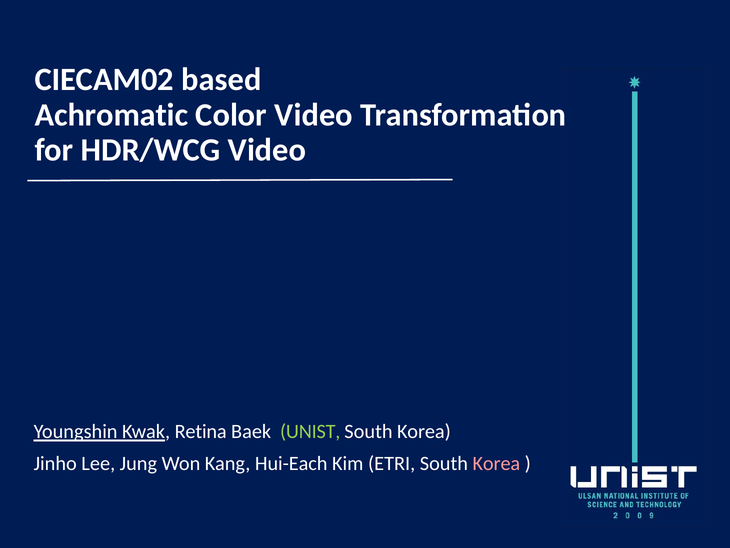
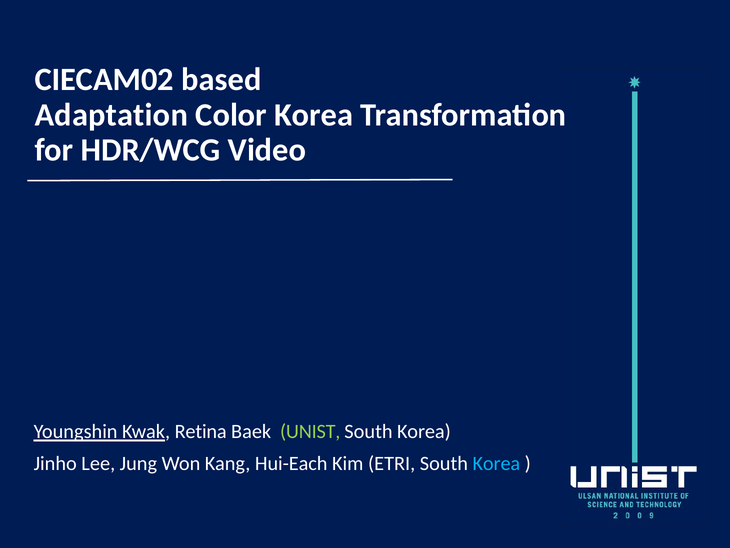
Achromatic: Achromatic -> Adaptation
Color Video: Video -> Korea
Korea at (496, 463) colour: pink -> light blue
